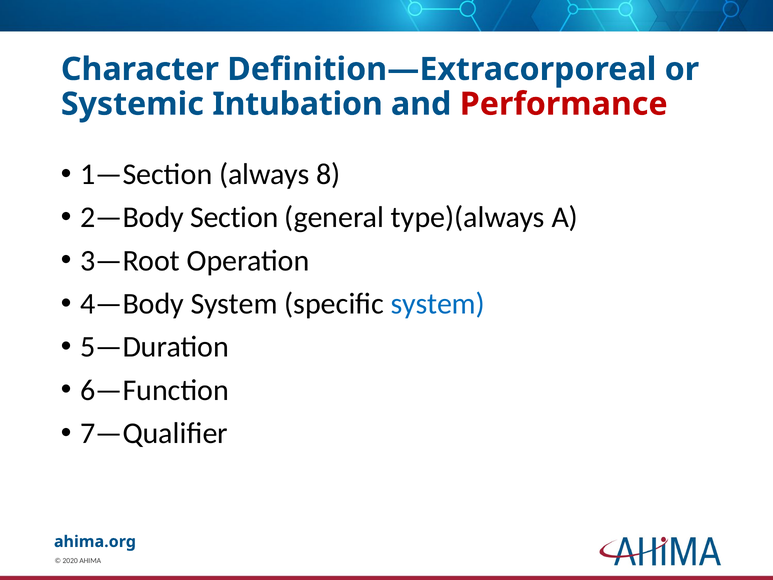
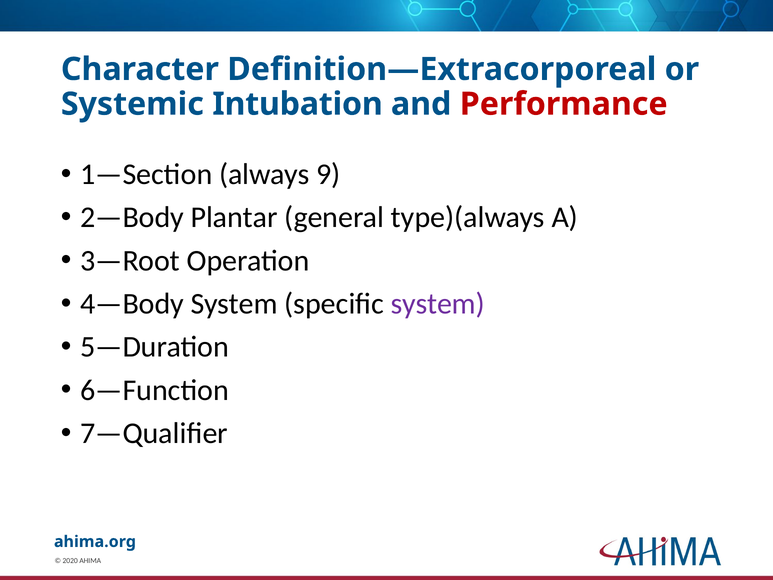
8: 8 -> 9
Section: Section -> Plantar
system at (438, 304) colour: blue -> purple
